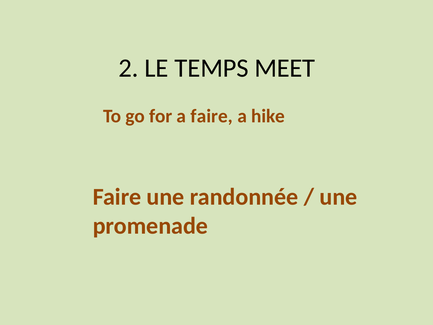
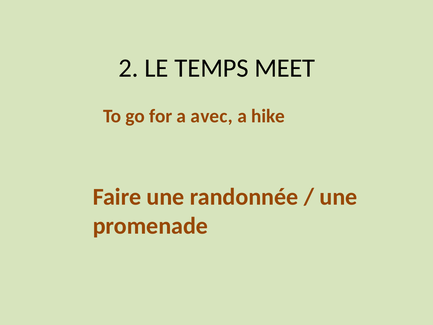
a faire: faire -> avec
